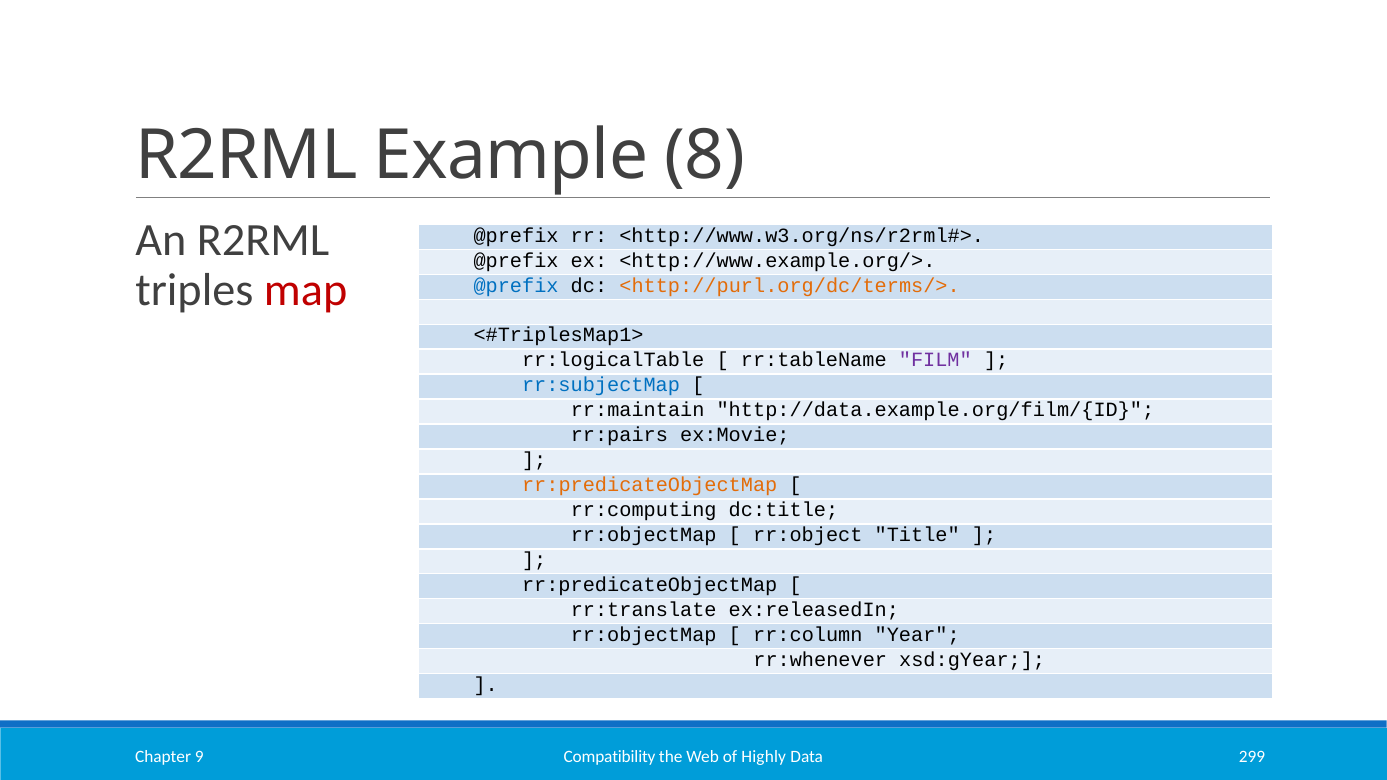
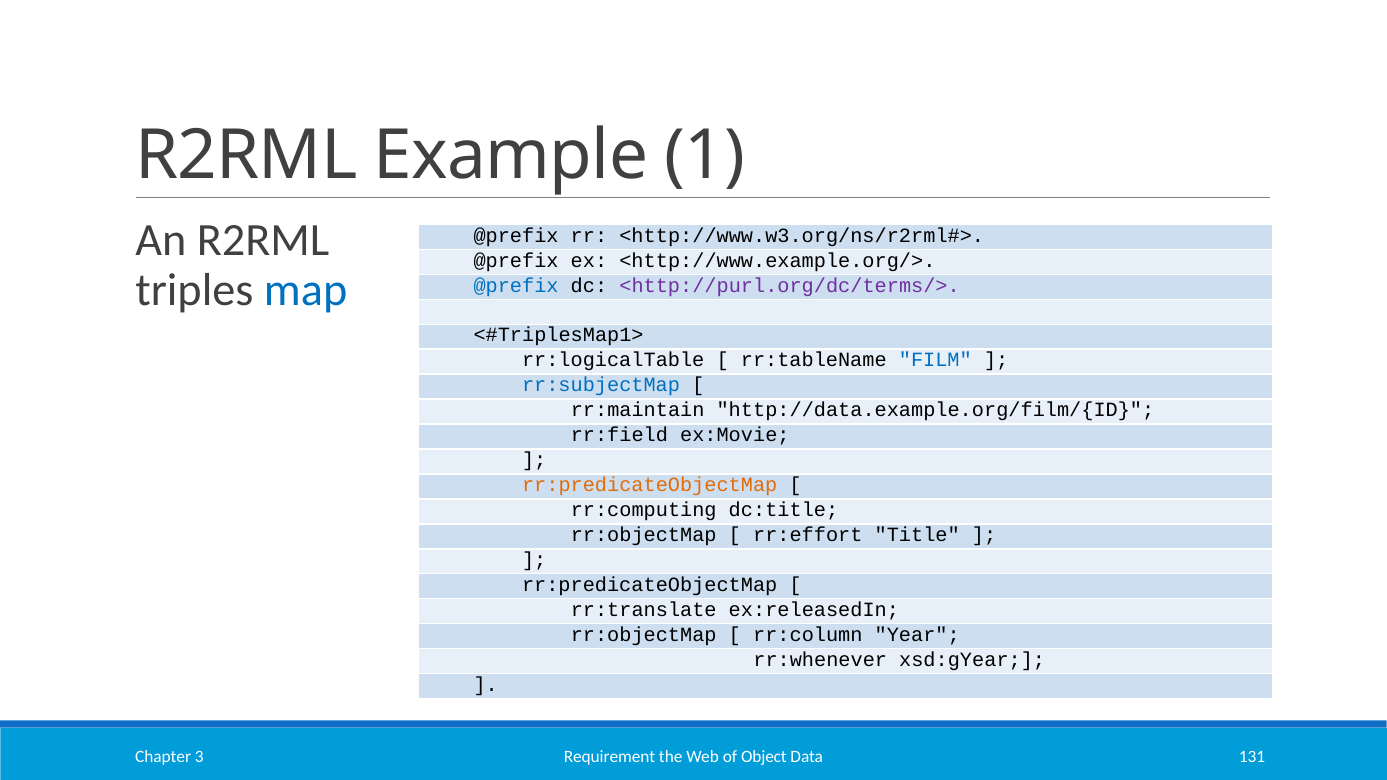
8: 8 -> 1
map colour: red -> blue
<http://purl.org/dc/terms/> colour: orange -> purple
FILM colour: purple -> blue
rr:pairs: rr:pairs -> rr:field
rr:object: rr:object -> rr:effort
Compatibility: Compatibility -> Requirement
Highly: Highly -> Object
299: 299 -> 131
9: 9 -> 3
